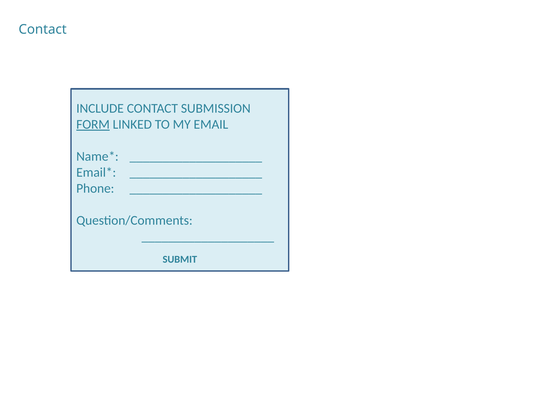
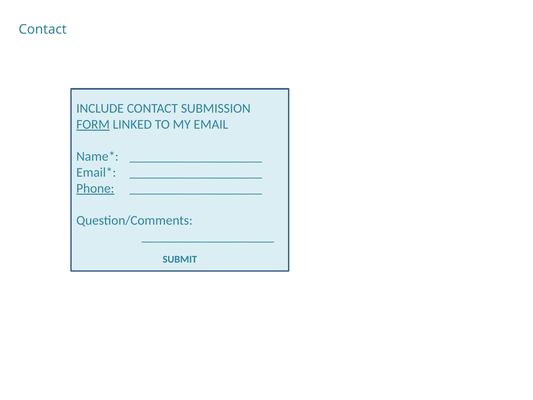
Phone underline: none -> present
